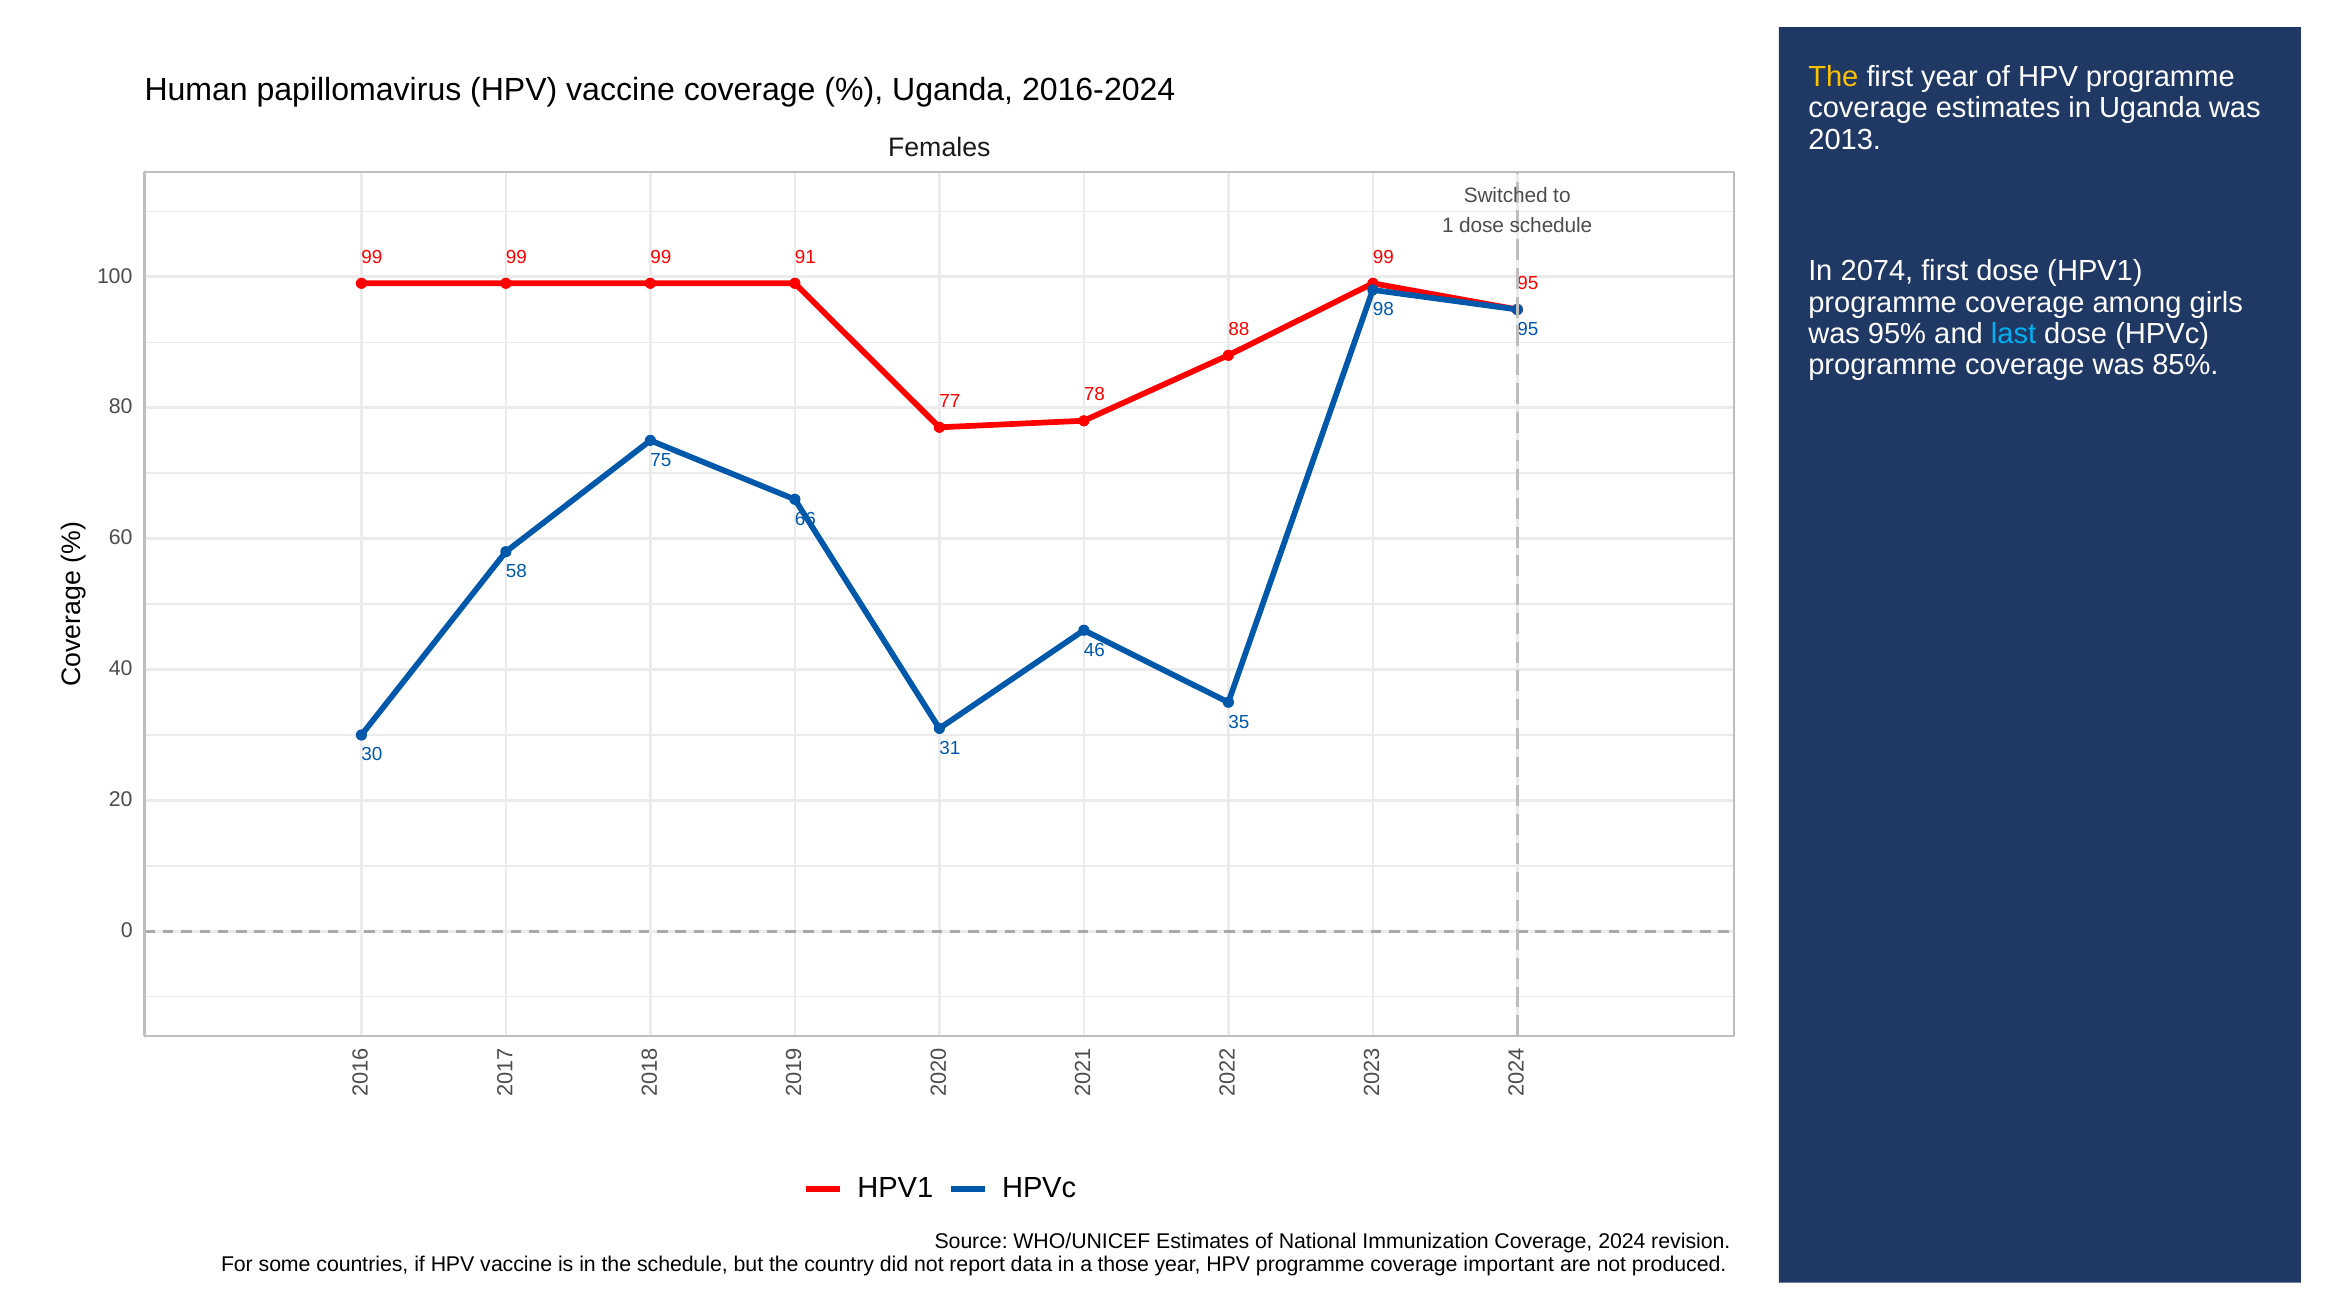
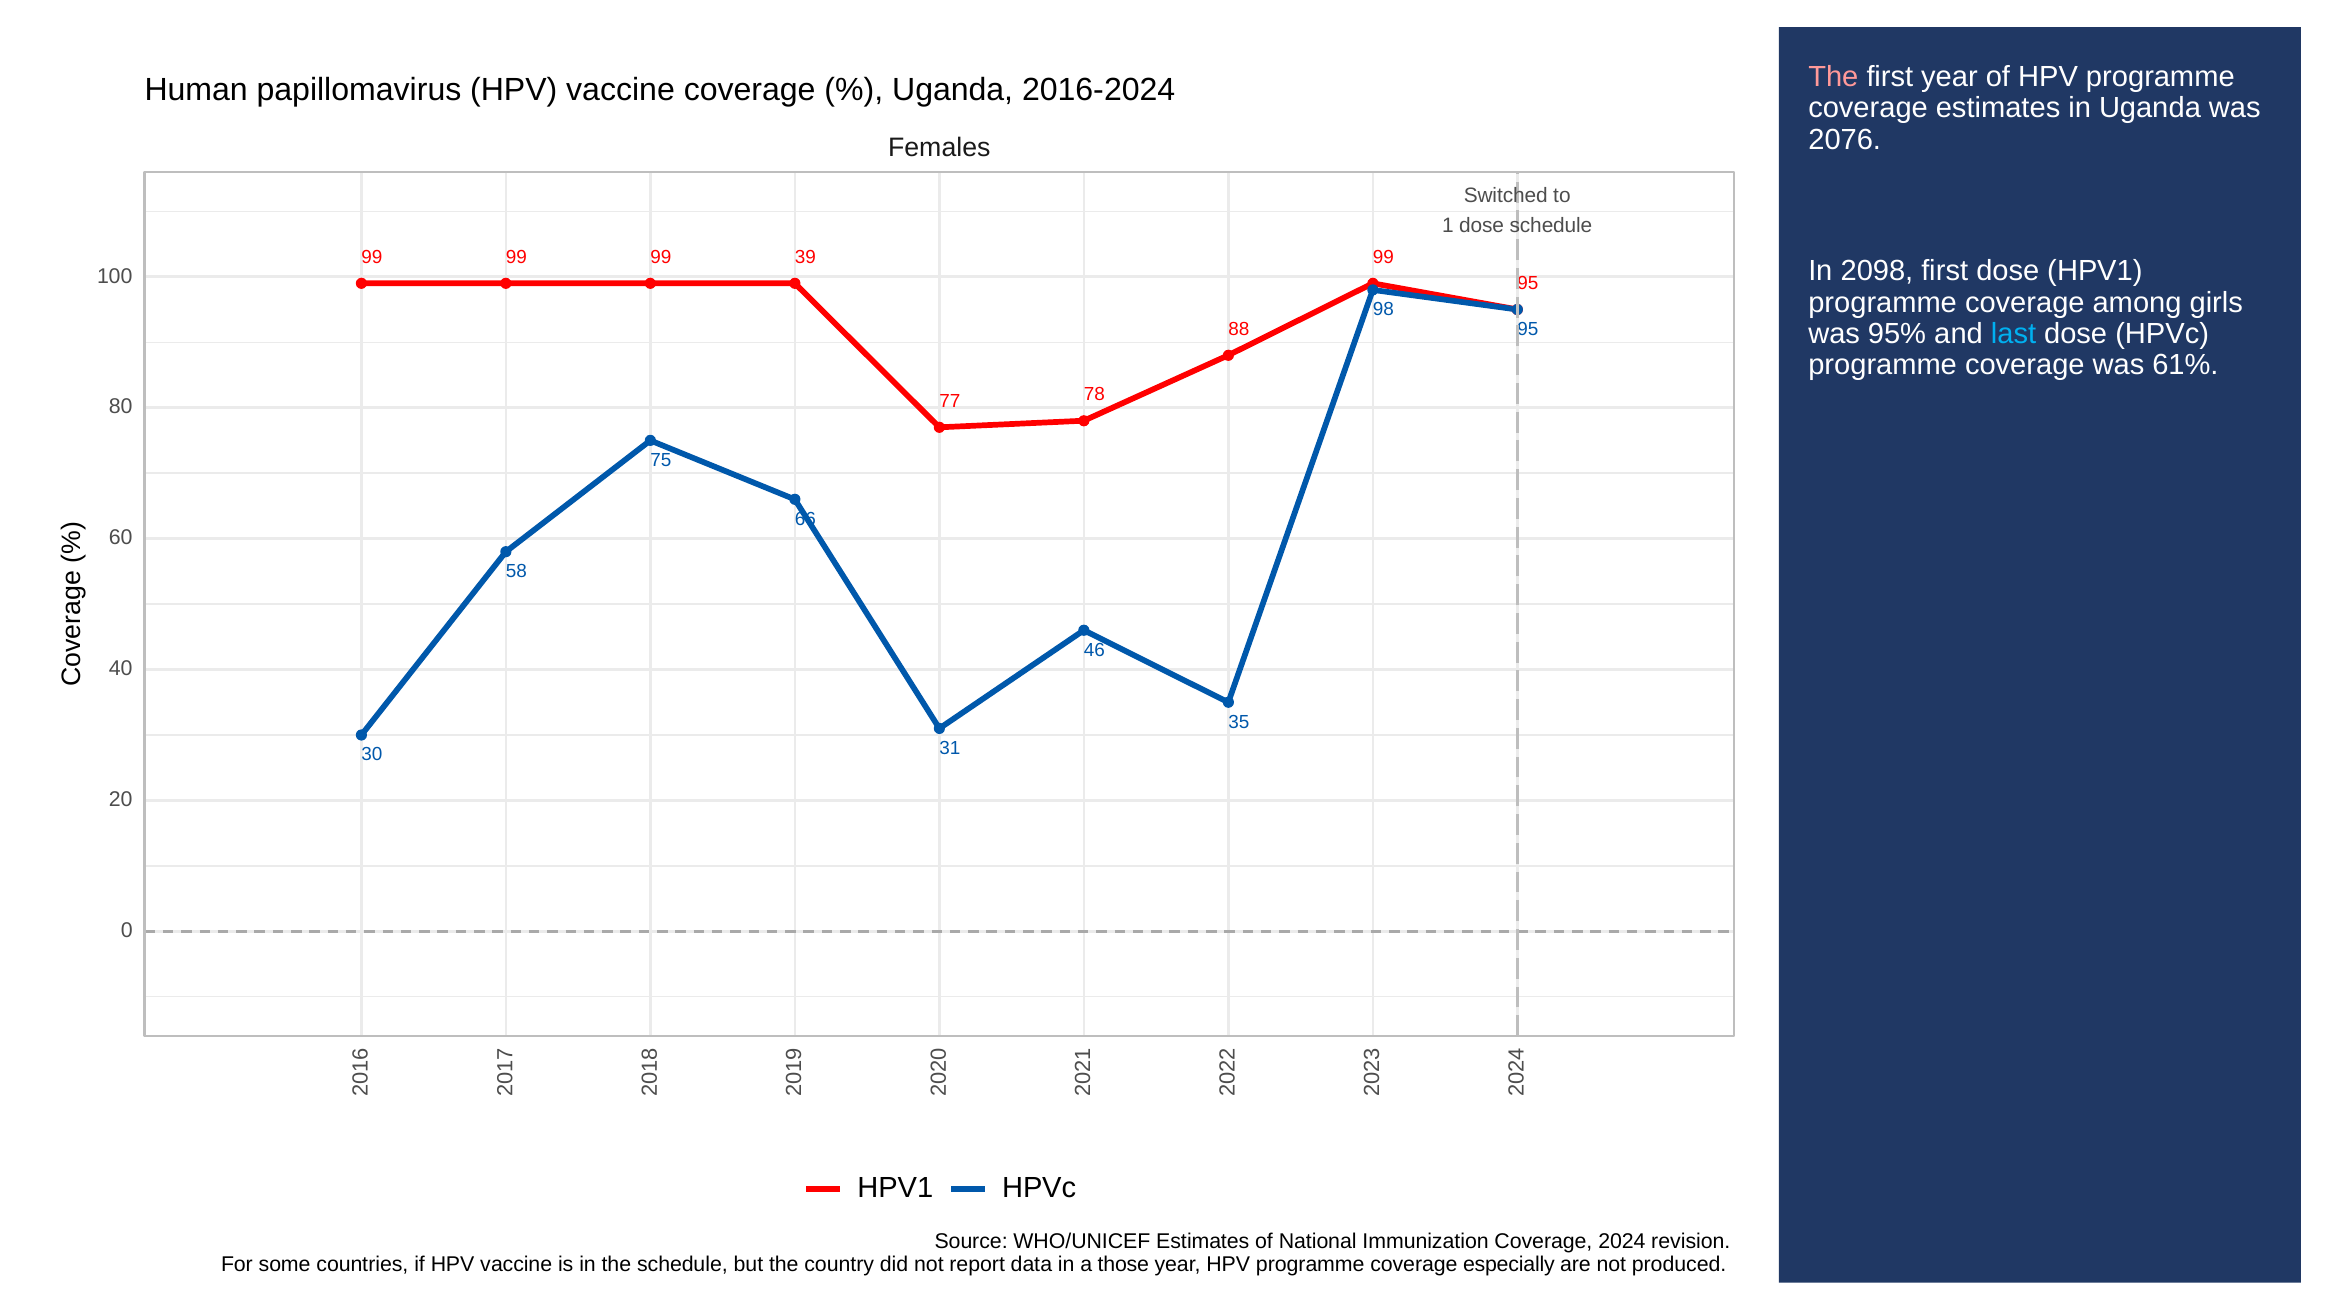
The at (1833, 77) colour: yellow -> pink
2013: 2013 -> 2076
91: 91 -> 39
2074: 2074 -> 2098
85%: 85% -> 61%
important: important -> especially
